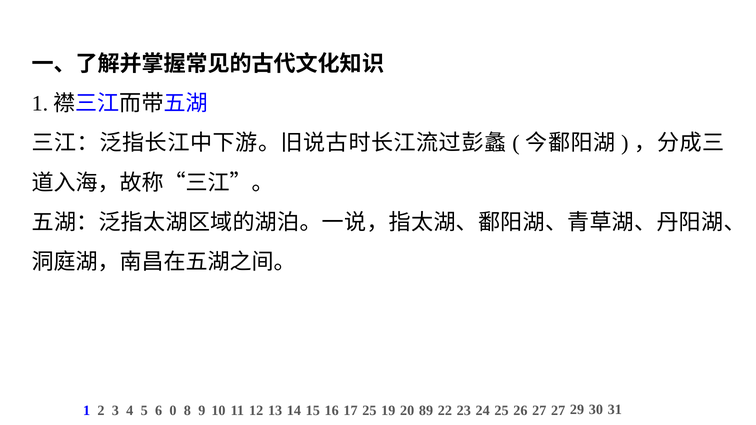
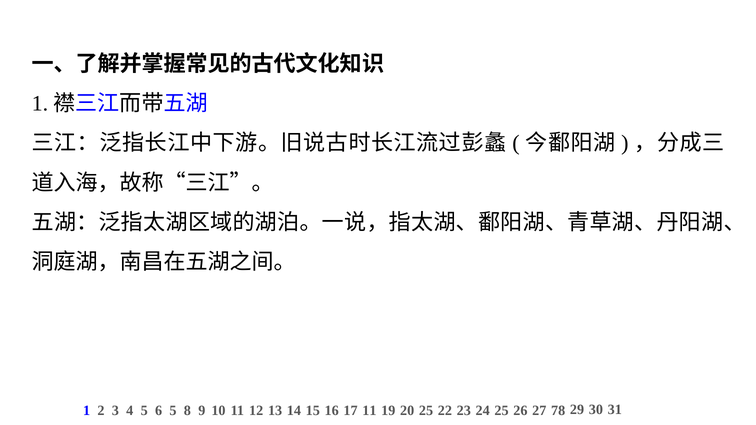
6 0: 0 -> 5
17 25: 25 -> 11
20 89: 89 -> 25
27 27: 27 -> 78
